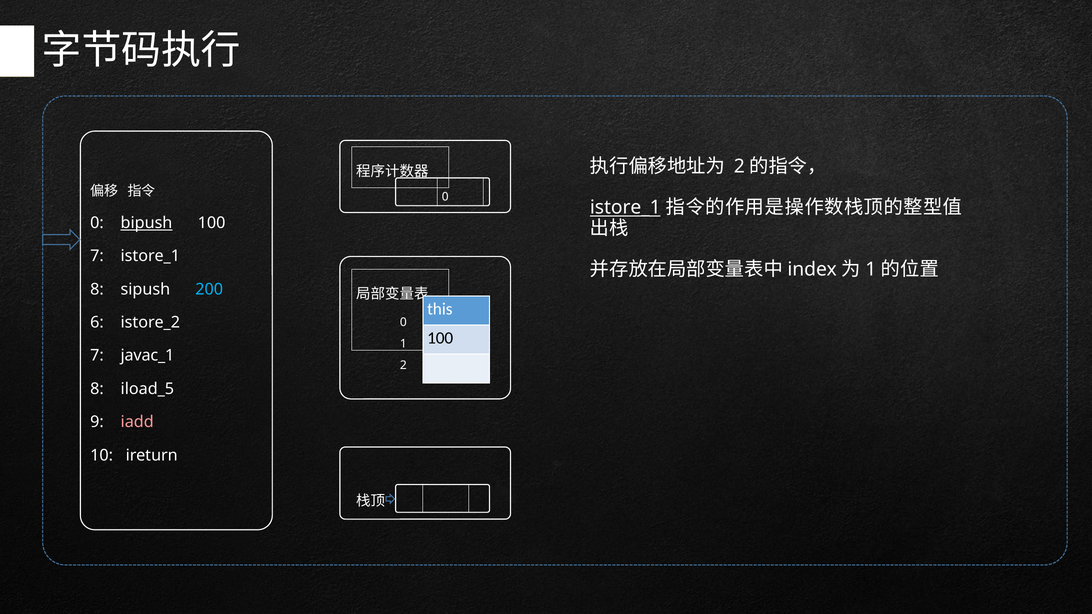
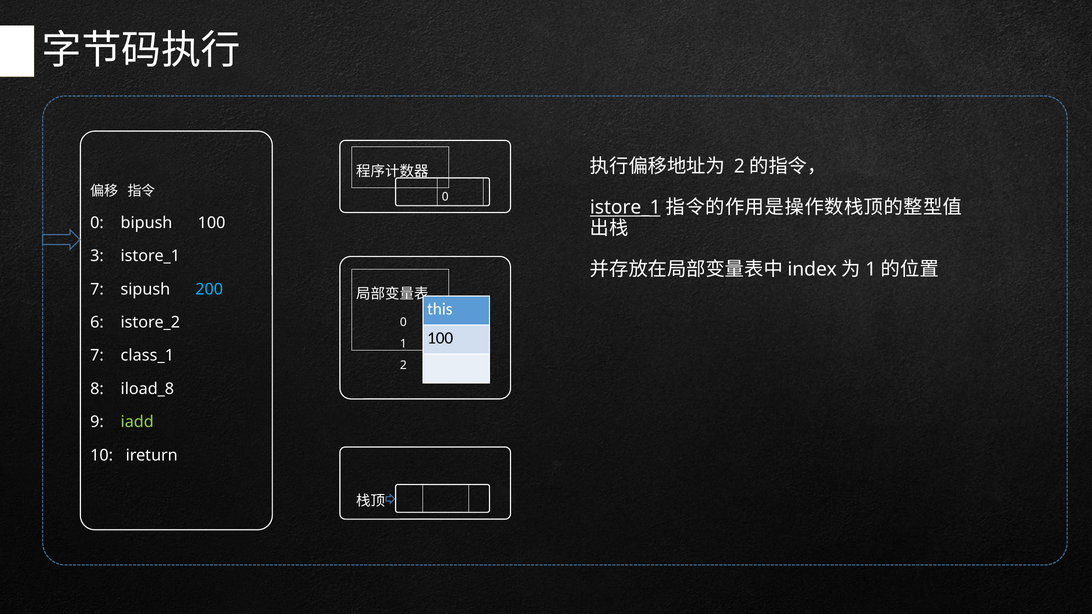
bipush underline: present -> none
7 at (97, 256): 7 -> 3
8 at (97, 289): 8 -> 7
javac_1: javac_1 -> class_1
iload_5: iload_5 -> iload_8
iadd colour: pink -> light green
